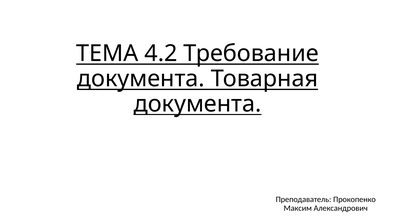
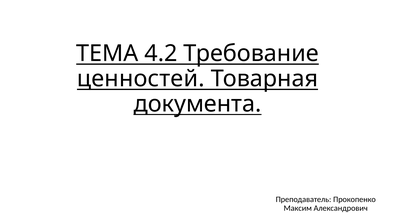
документа at (141, 79): документа -> ценностей
